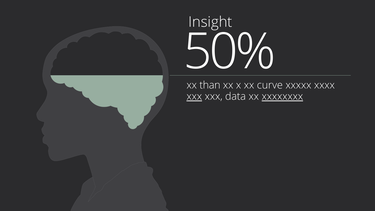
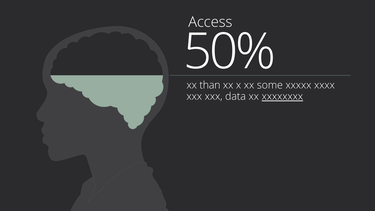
Insight: Insight -> Access
curve: curve -> some
xxx at (194, 96) underline: present -> none
